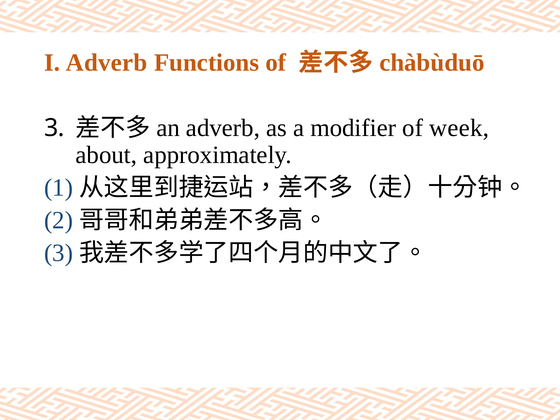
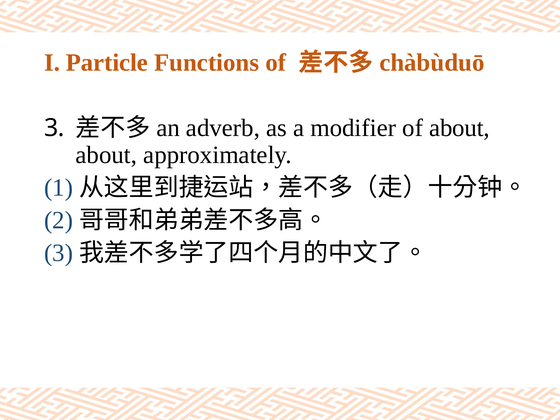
I Adverb: Adverb -> Particle
of week: week -> about
